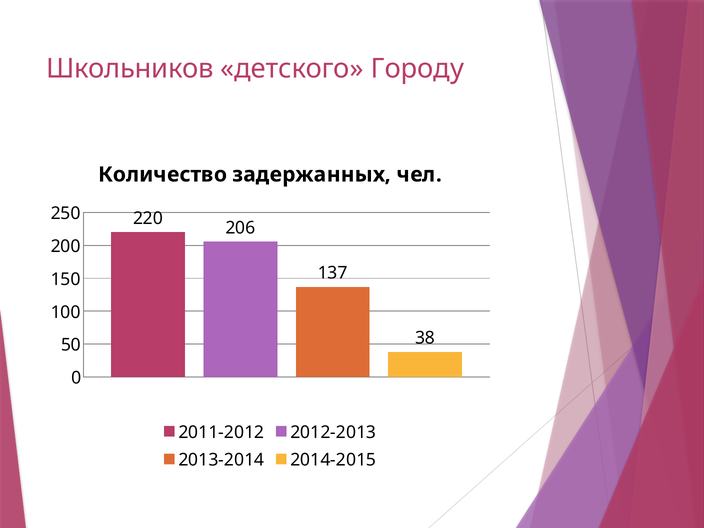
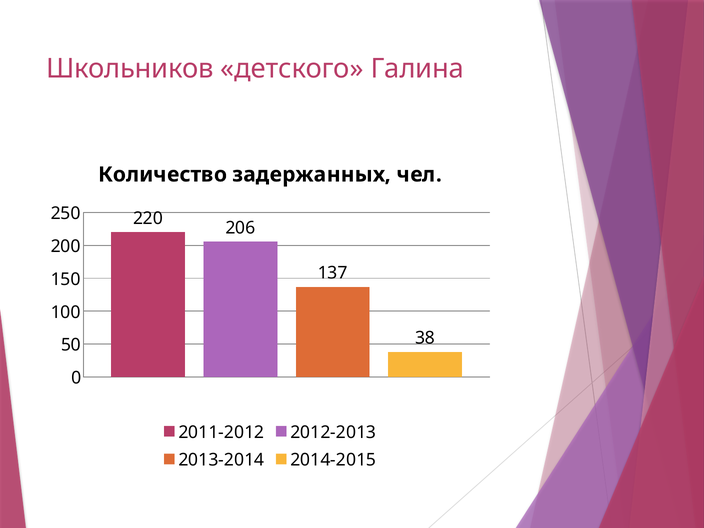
Городу: Городу -> Галина
